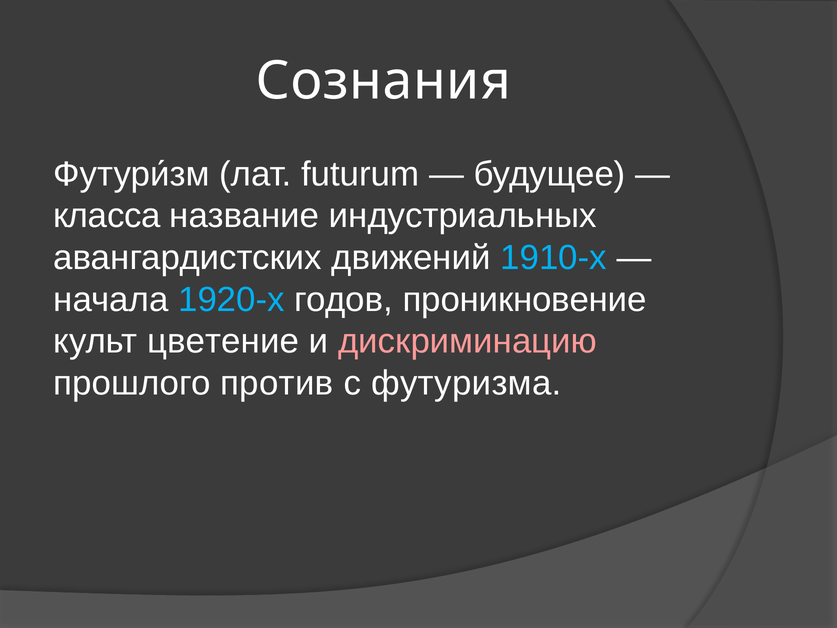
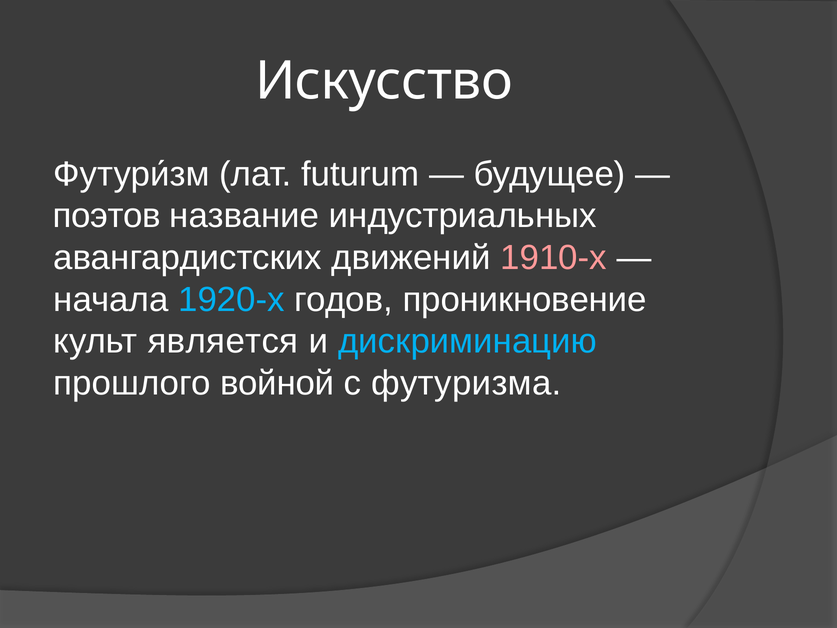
Сознания: Сознания -> Искусство
класса: класса -> поэтов
1910-х colour: light blue -> pink
цветение: цветение -> является
дискриминацию colour: pink -> light blue
против: против -> войной
